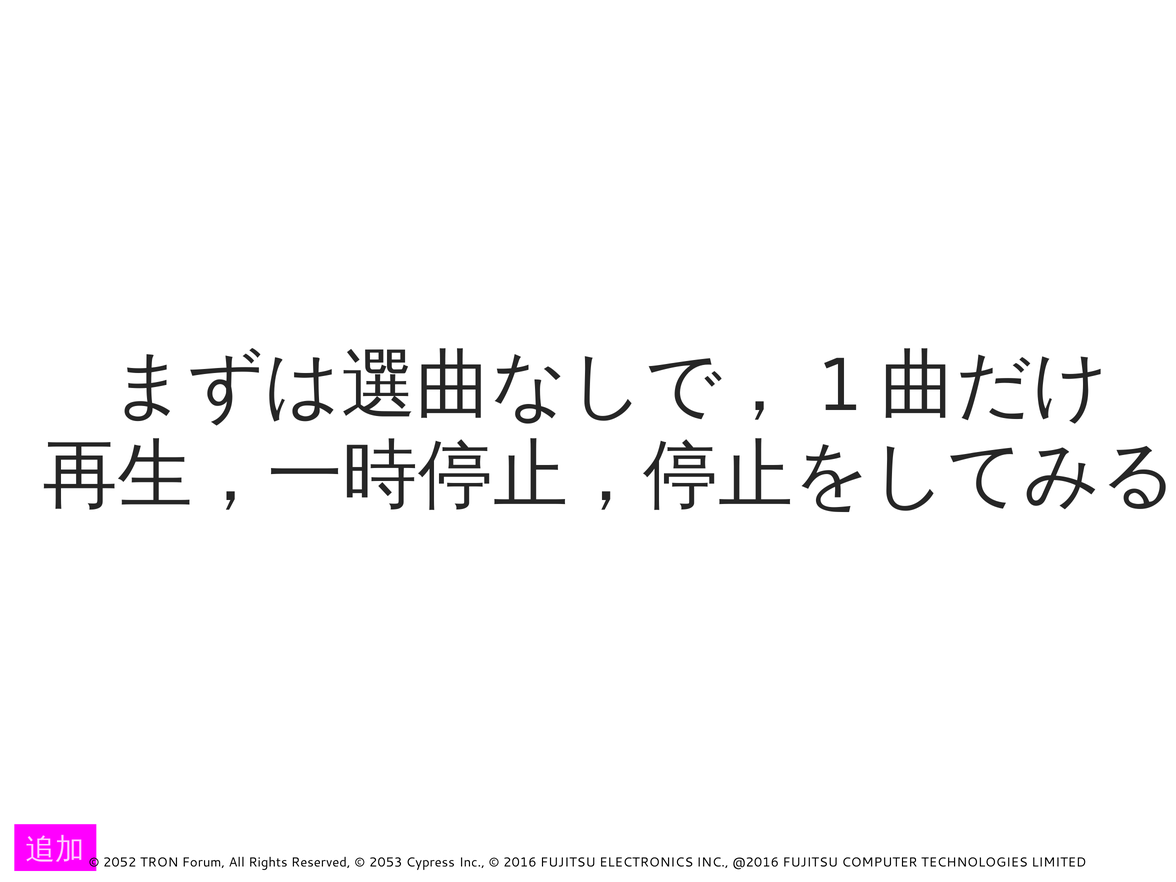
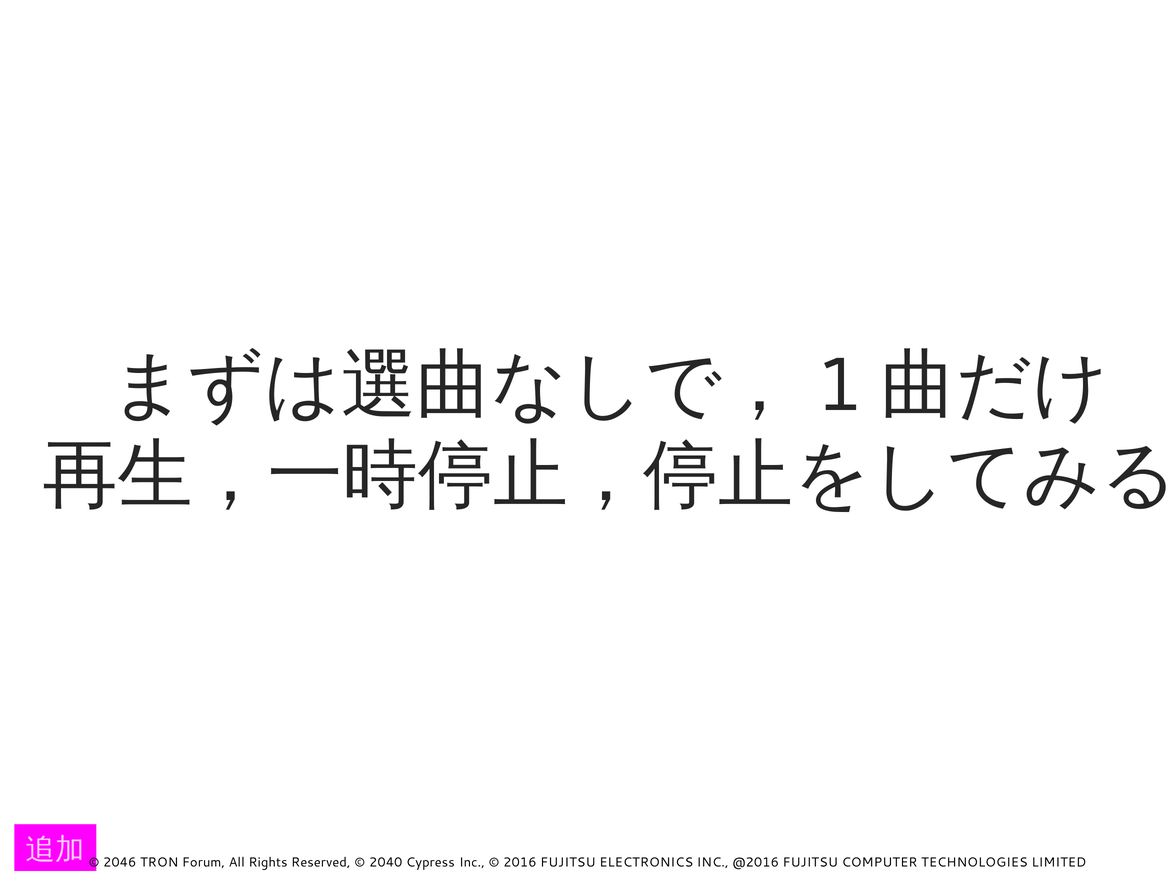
2052: 2052 -> 2046
2053: 2053 -> 2040
